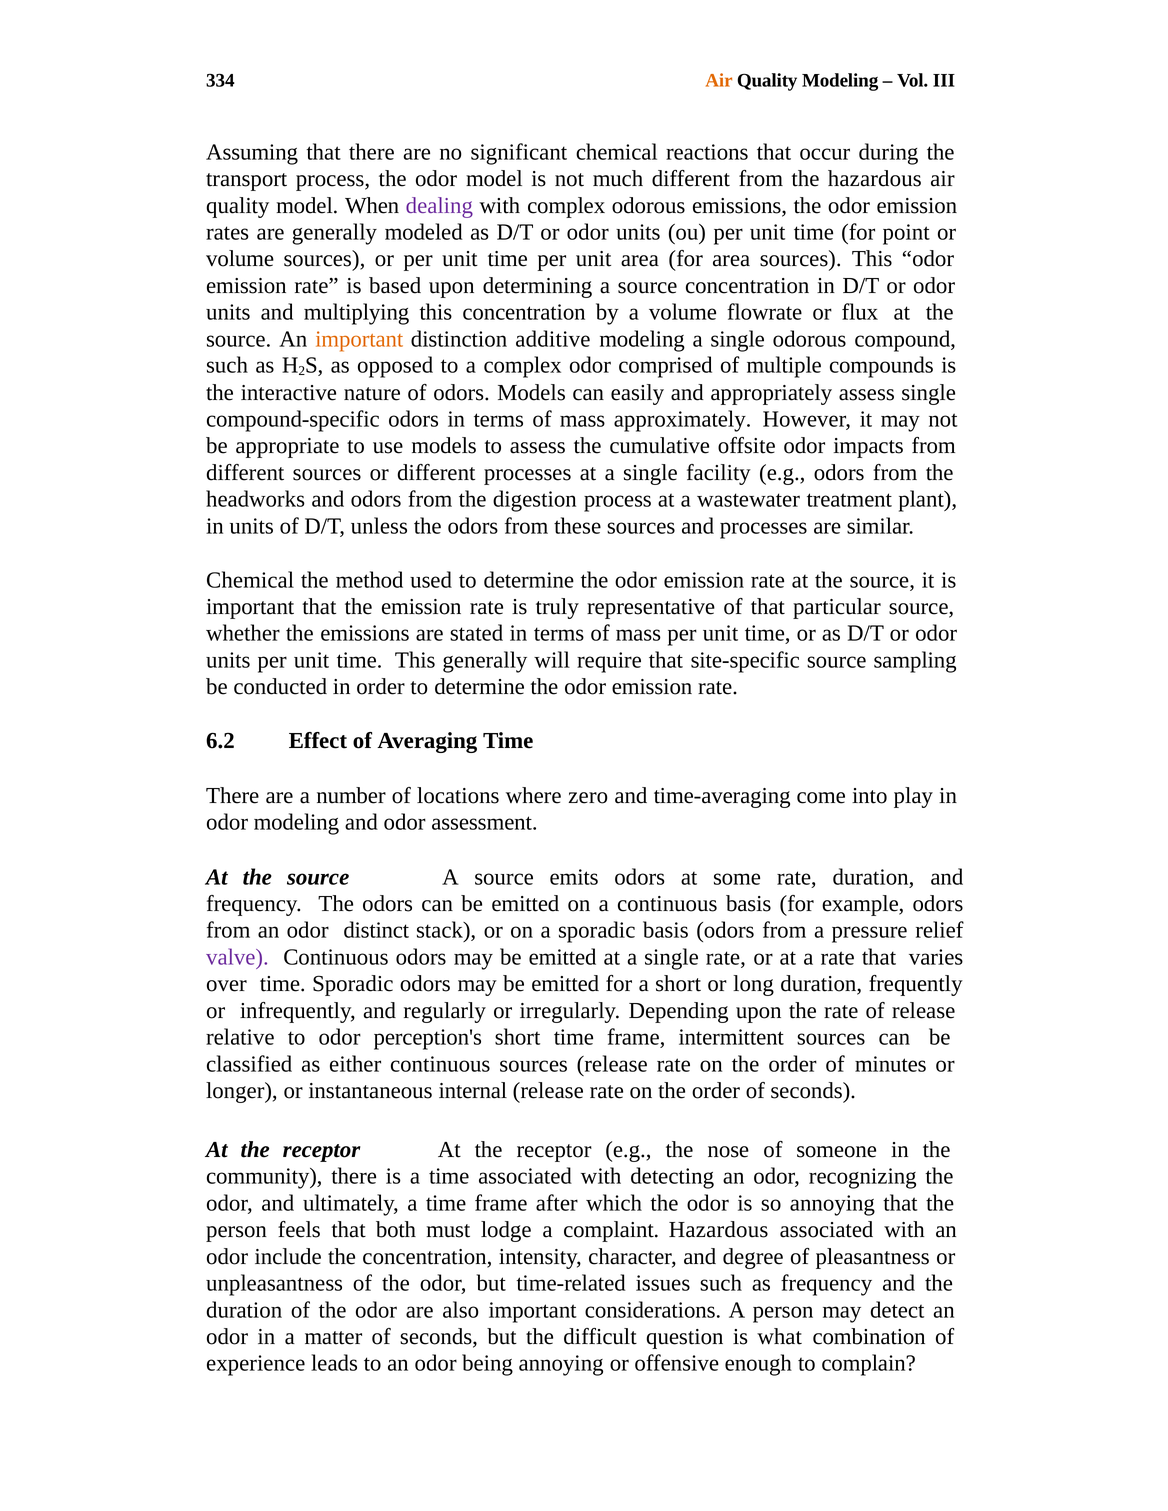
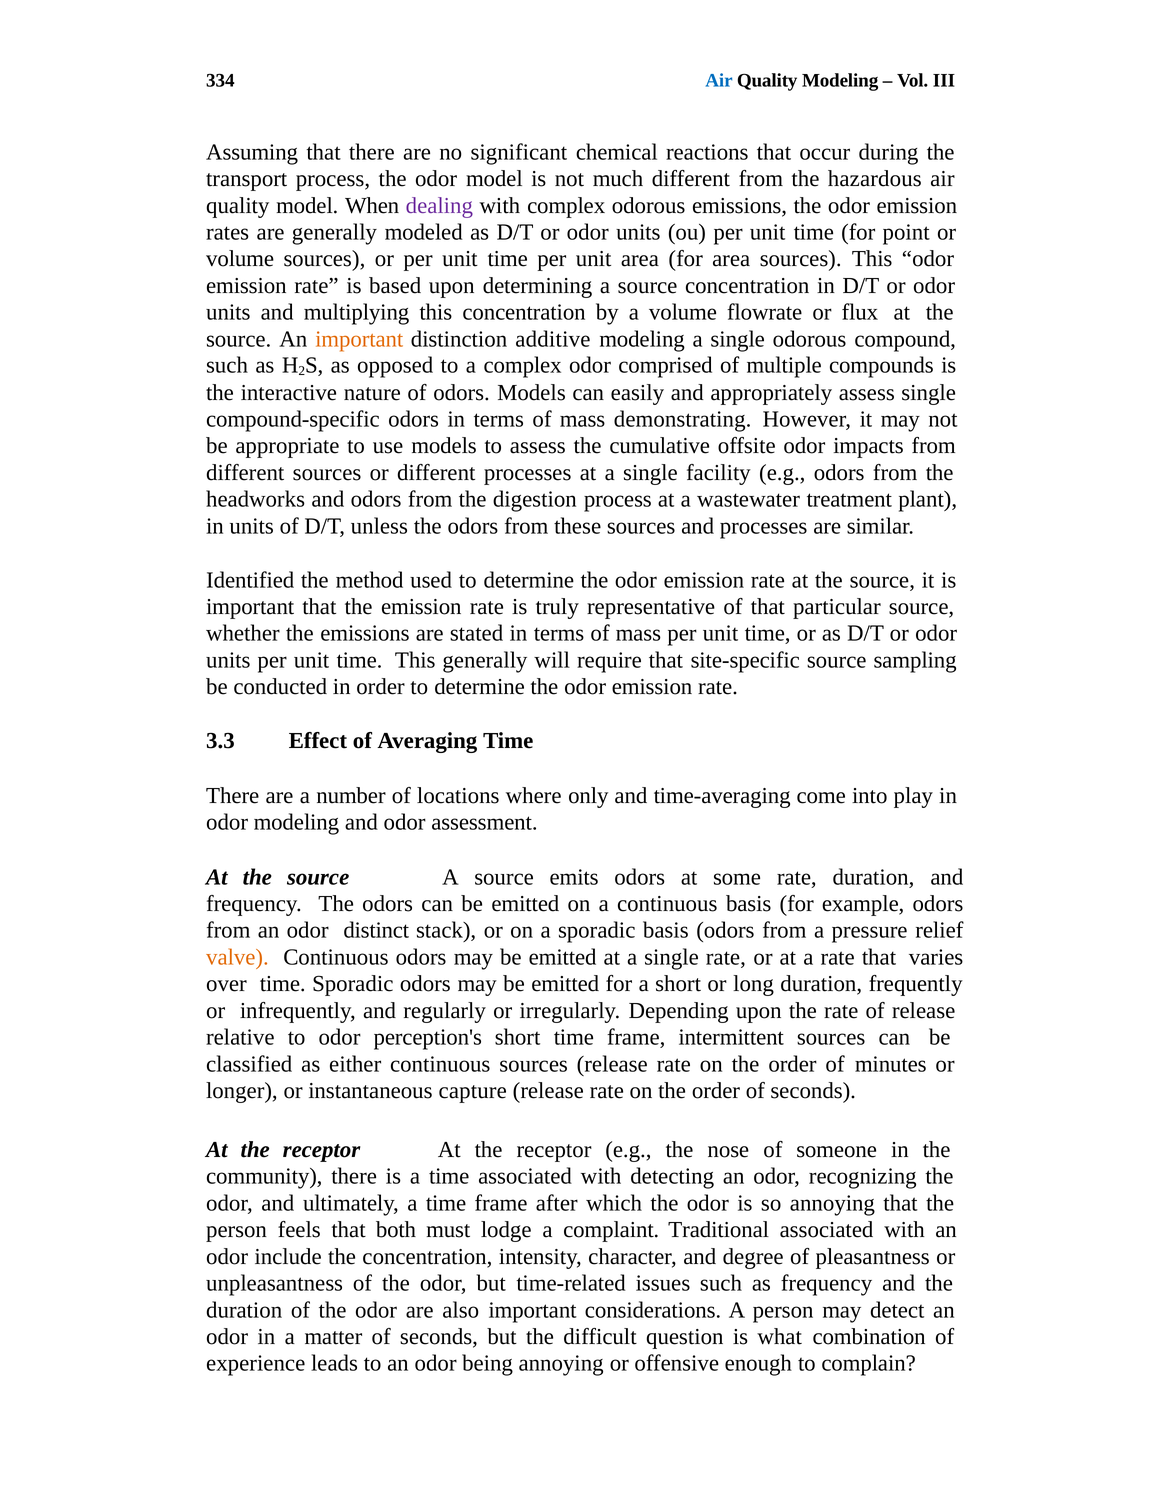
Air at (719, 81) colour: orange -> blue
approximately: approximately -> demonstrating
Chemical at (250, 580): Chemical -> Identified
6.2: 6.2 -> 3.3
zero: zero -> only
valve colour: purple -> orange
internal: internal -> capture
complaint Hazardous: Hazardous -> Traditional
